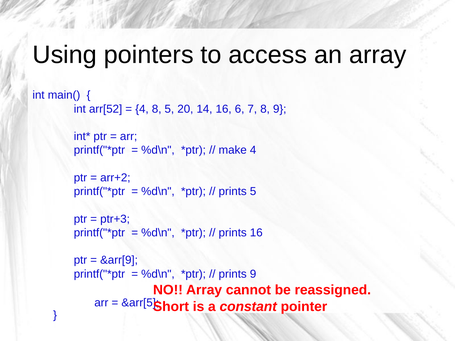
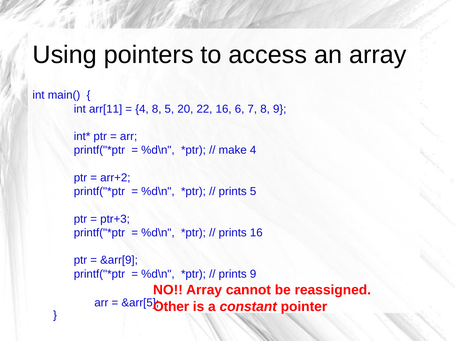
arr[52: arr[52 -> arr[11
14: 14 -> 22
Short: Short -> Other
